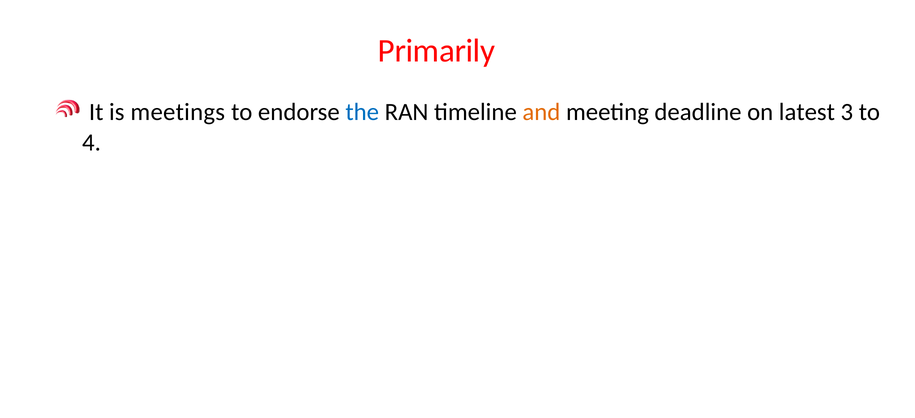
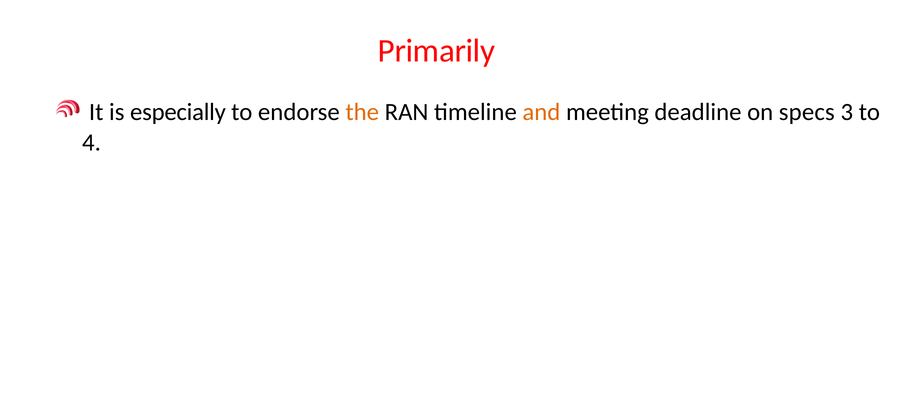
meetings: meetings -> especially
the colour: blue -> orange
latest: latest -> specs
